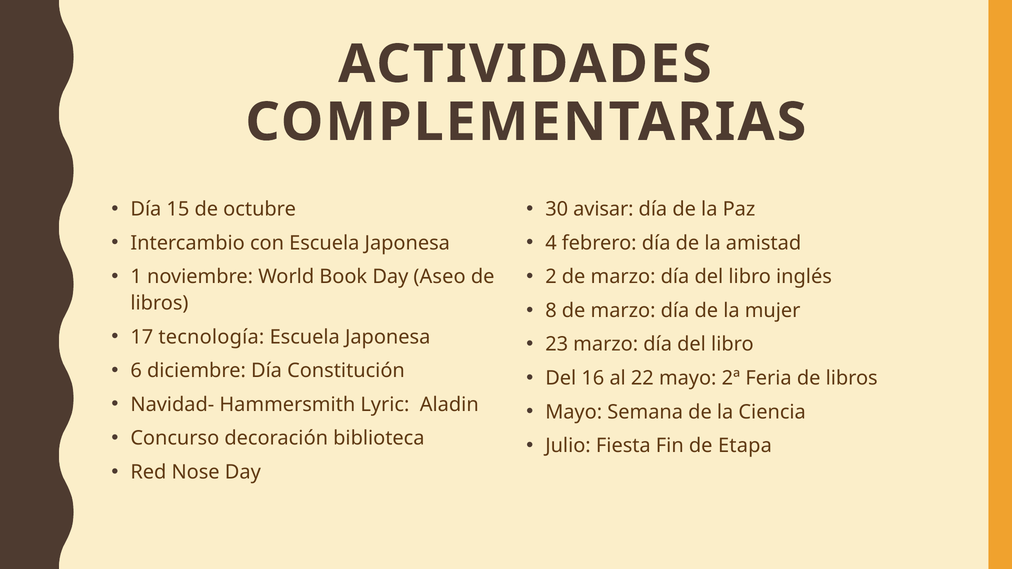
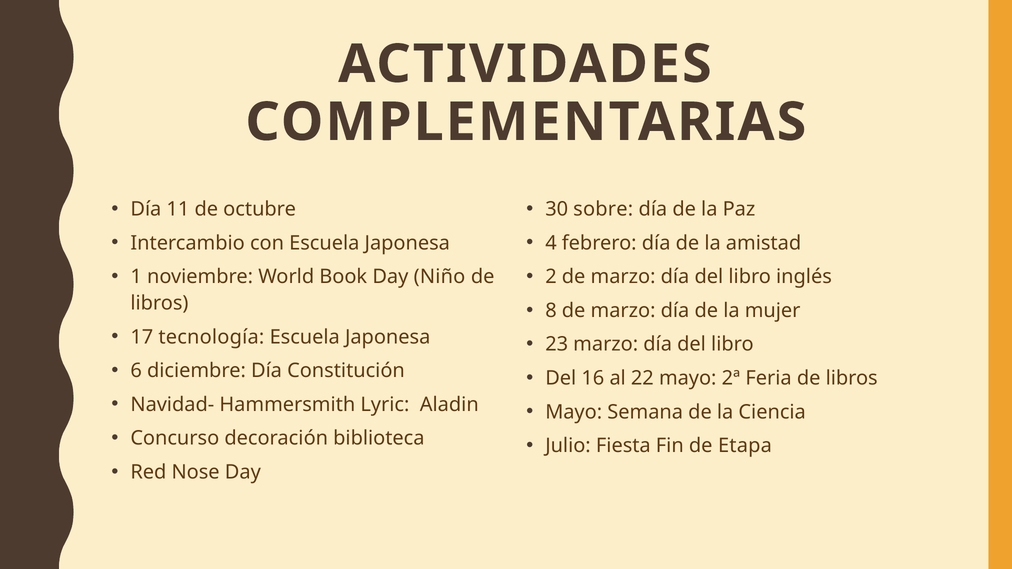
15: 15 -> 11
avisar: avisar -> sobre
Aseo: Aseo -> Niño
